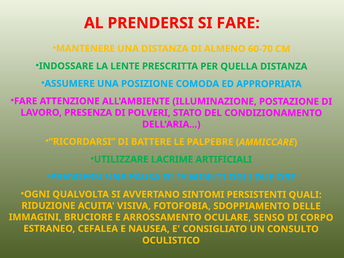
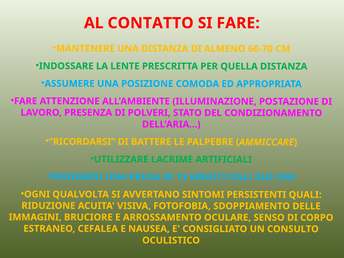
AL PRENDERSI: PRENDERSI -> CONTATTO
